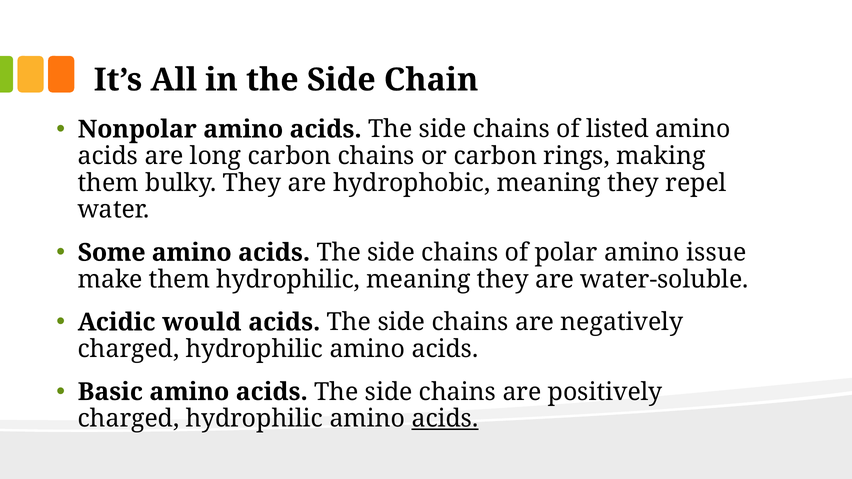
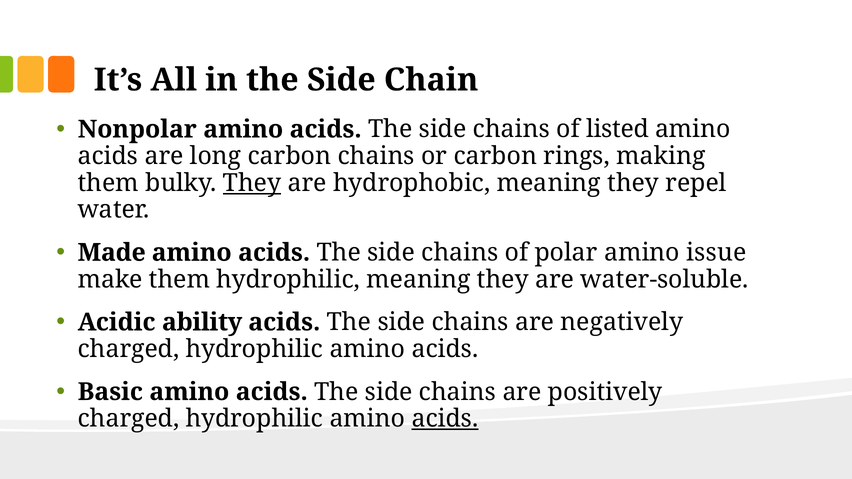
They at (252, 183) underline: none -> present
Some: Some -> Made
would: would -> ability
